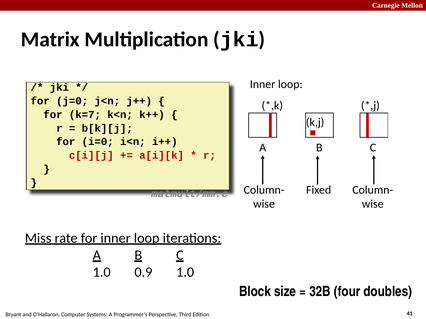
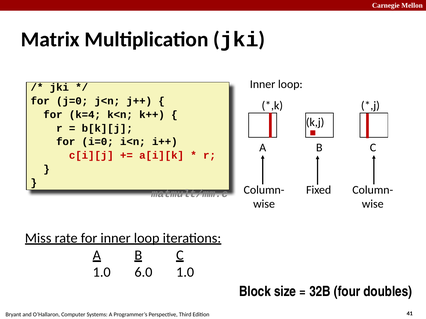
k=7: k=7 -> k=4
0.9: 0.9 -> 6.0
